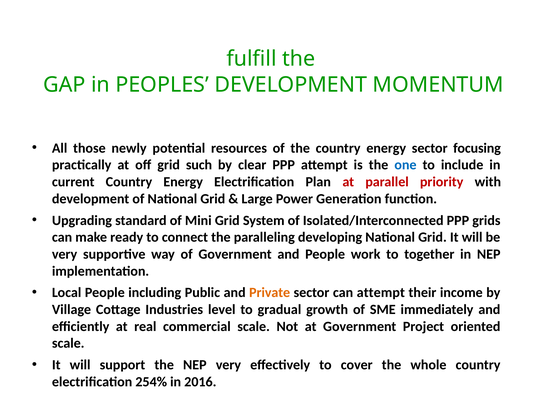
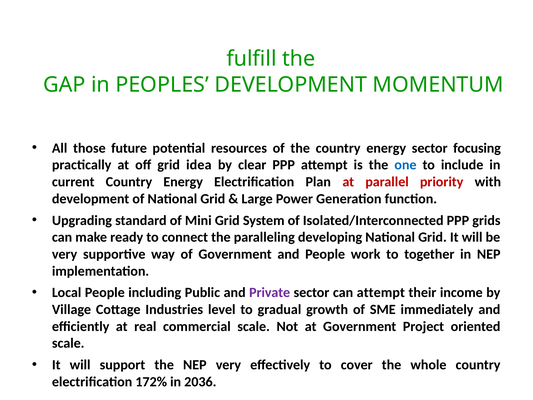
newly: newly -> future
such: such -> idea
Private colour: orange -> purple
254%: 254% -> 172%
2016: 2016 -> 2036
